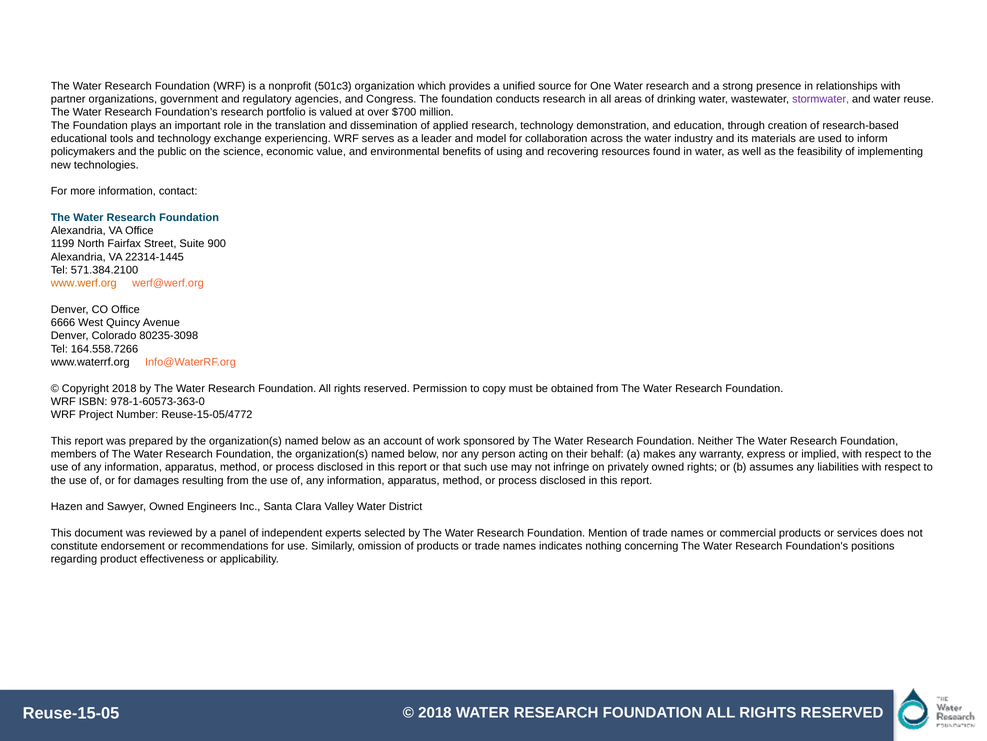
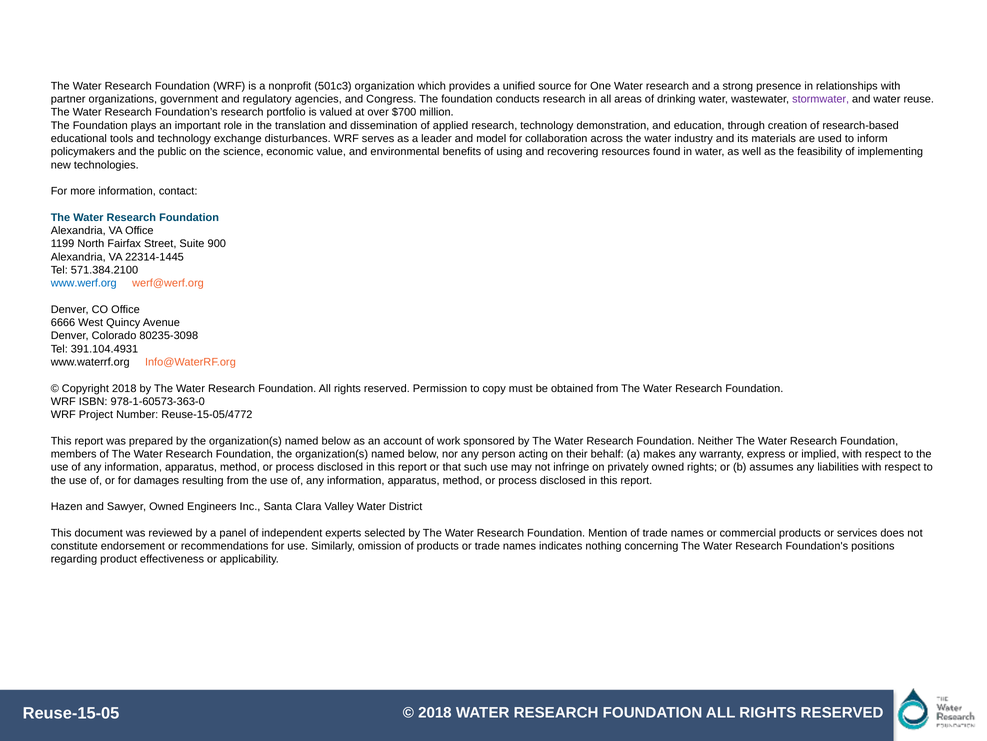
experiencing: experiencing -> disturbances
www.werf.org colour: orange -> blue
164.558.7266: 164.558.7266 -> 391.104.4931
